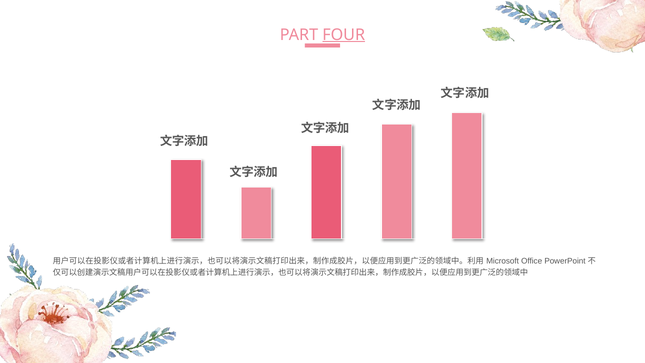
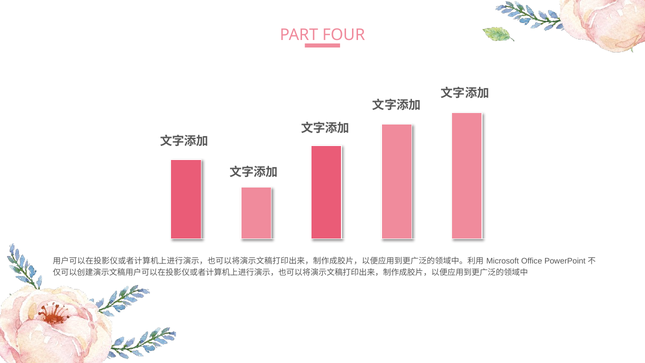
FOUR underline: present -> none
